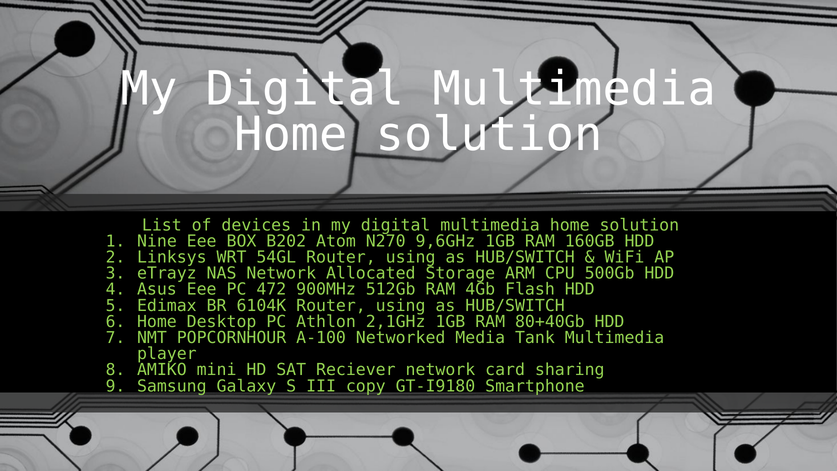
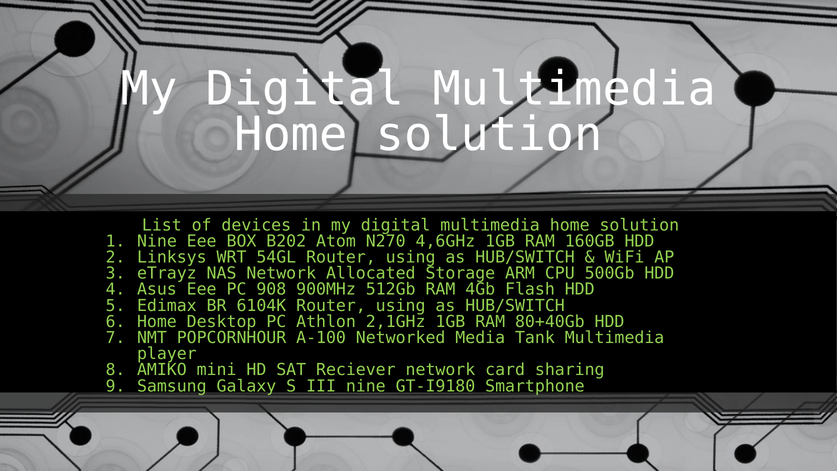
9,6GHz: 9,6GHz -> 4,6GHz
472: 472 -> 908
III copy: copy -> nine
